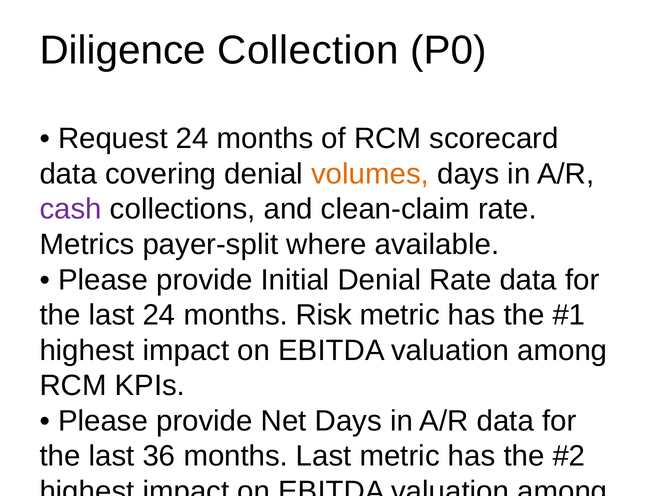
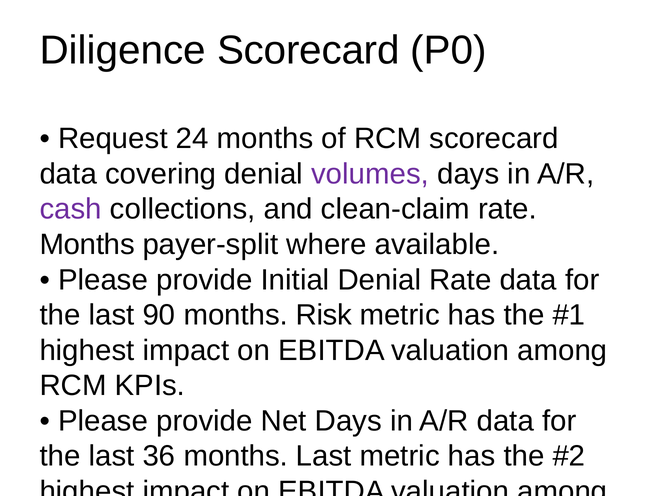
Diligence Collection: Collection -> Scorecard
volumes colour: orange -> purple
Metrics at (87, 245): Metrics -> Months
last 24: 24 -> 90
